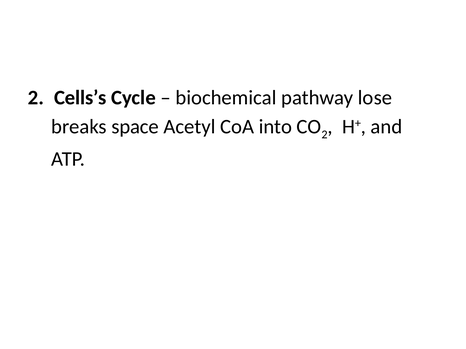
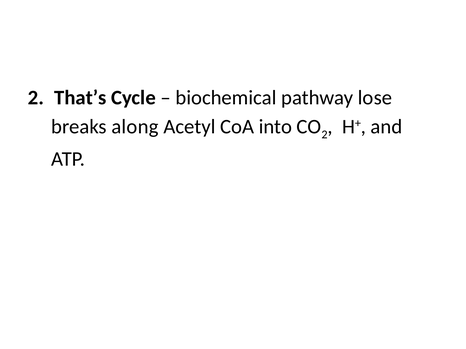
Cells’s: Cells’s -> That’s
space: space -> along
